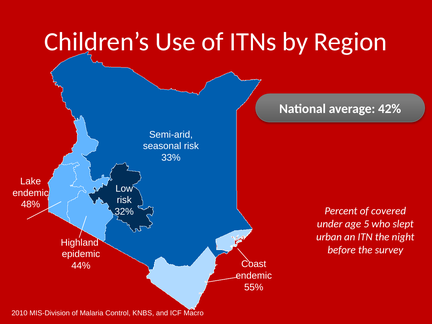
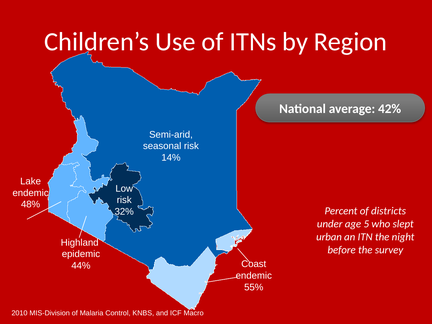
33%: 33% -> 14%
covered: covered -> districts
